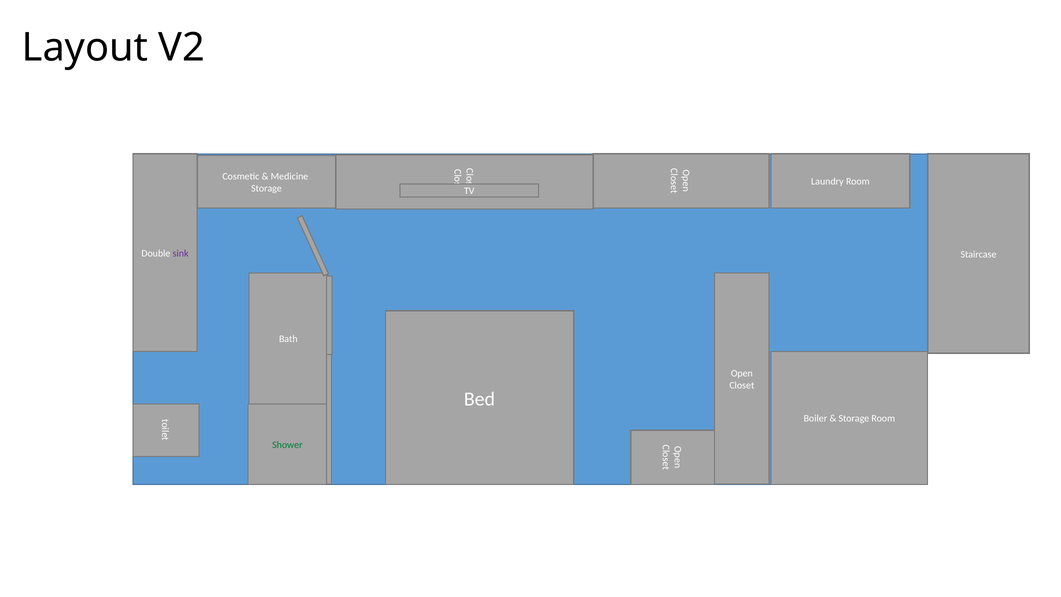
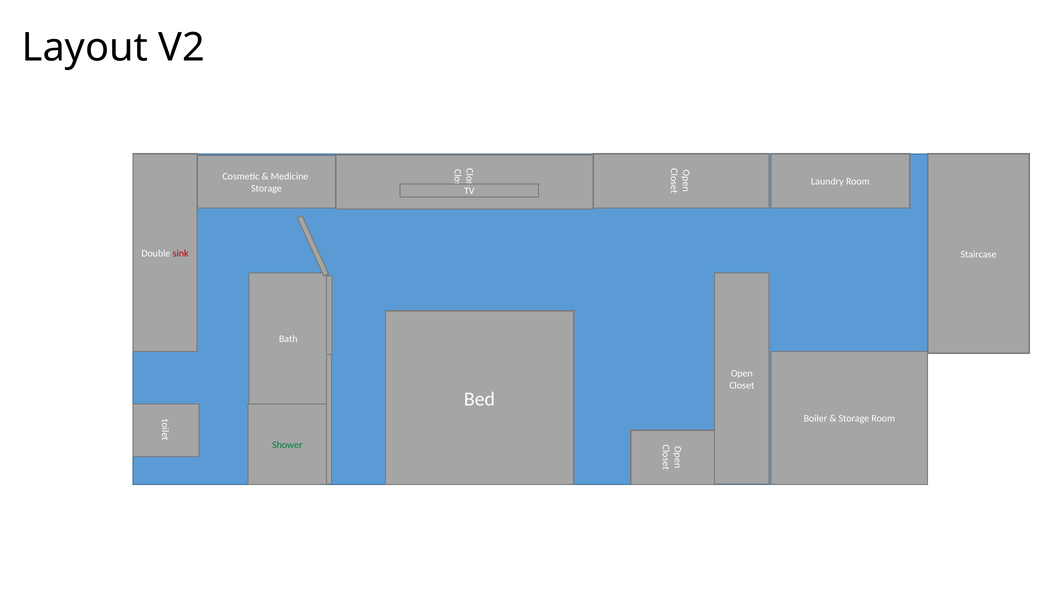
sink colour: purple -> red
